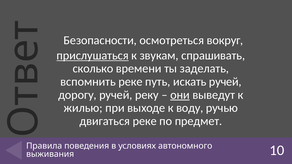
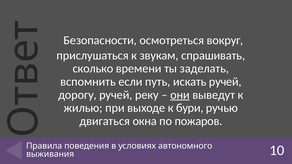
прислушаться underline: present -> none
вспомнить реке: реке -> если
воду: воду -> бури
двигаться реке: реке -> окна
предмет: предмет -> пожаров
